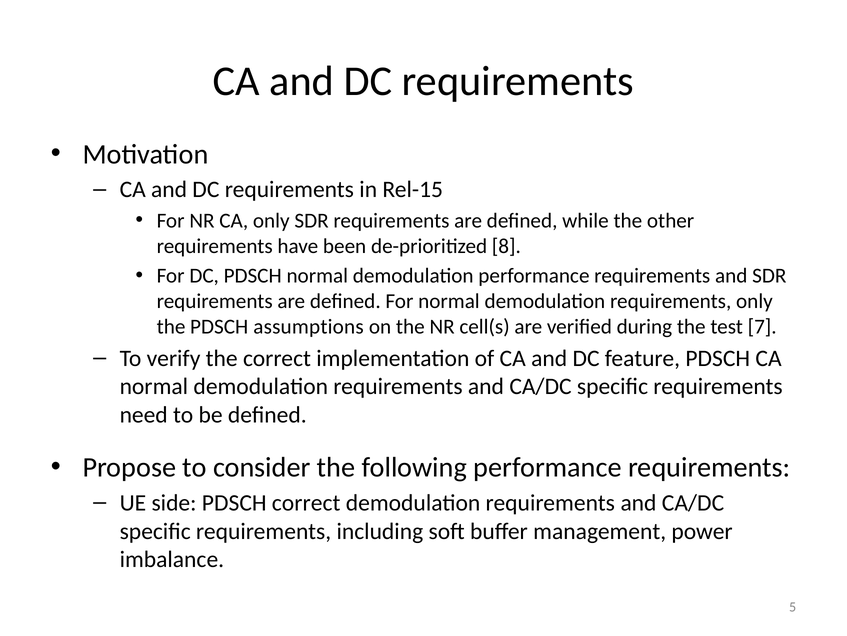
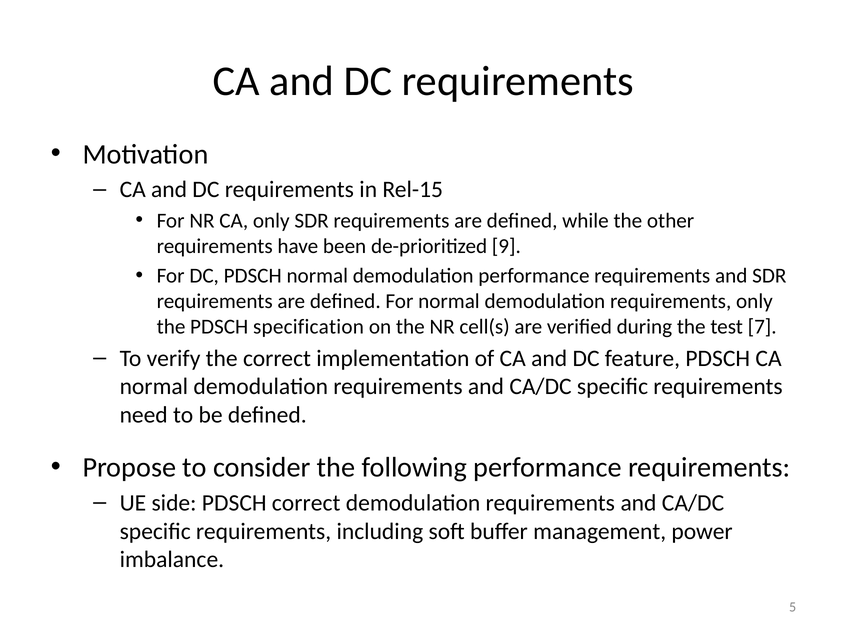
8: 8 -> 9
assumptions: assumptions -> specification
